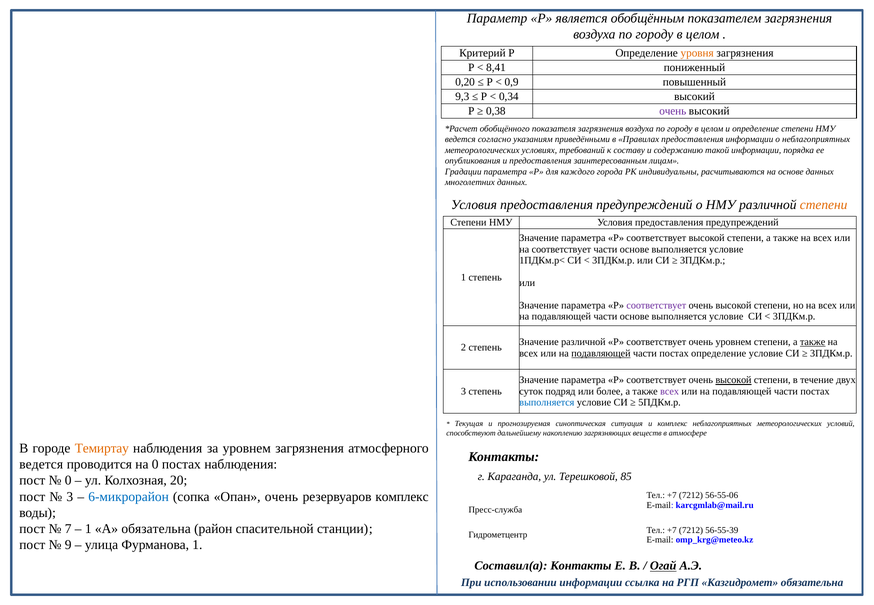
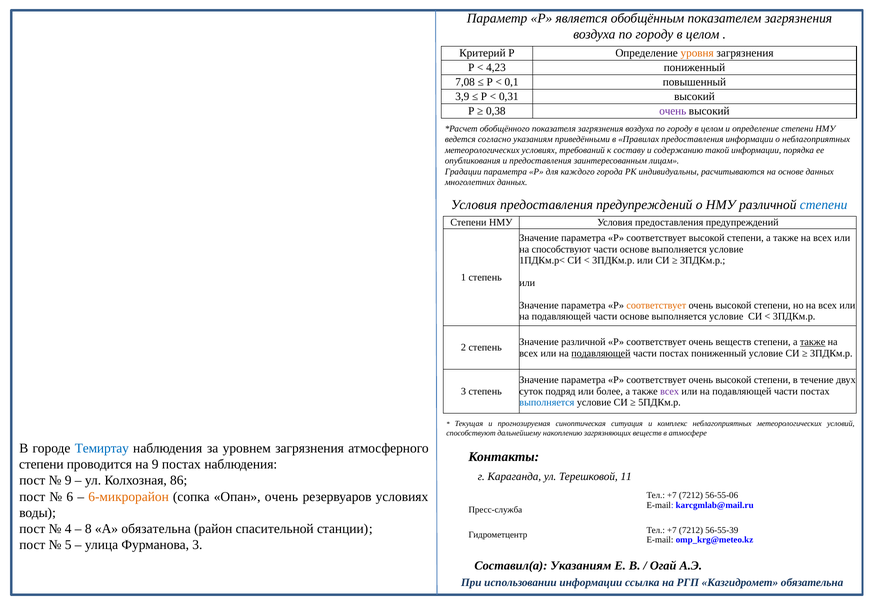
8,41: 8,41 -> 4,23
0,20: 0,20 -> 7,08
0,9: 0,9 -> 0,1
9,3: 9,3 -> 3,9
0,34: 0,34 -> 0,31
степени at (824, 205) colour: orange -> blue
на соответствует: соответствует -> способствуют
соответствует at (656, 305) colour: purple -> orange
очень уровнем: уровнем -> веществ
постах определение: определение -> пониженный
высокой at (734, 380) underline: present -> none
Темиртау colour: orange -> blue
ведется at (41, 464): ведется -> степени
на 0: 0 -> 9
85: 85 -> 11
0 at (68, 481): 0 -> 9
20: 20 -> 86
3 at (70, 497): 3 -> 6
6-микрорайон colour: blue -> orange
резервуаров комплекс: комплекс -> условиях
7: 7 -> 4
1 at (88, 529): 1 -> 8
9: 9 -> 5
Фурманова 1: 1 -> 3
Составил(а Контакты: Контакты -> Указаниям
Огай underline: present -> none
